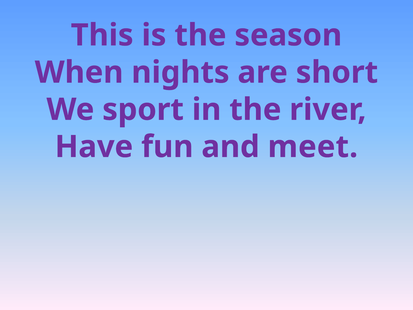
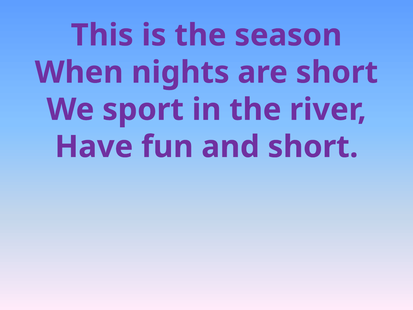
and meet: meet -> short
